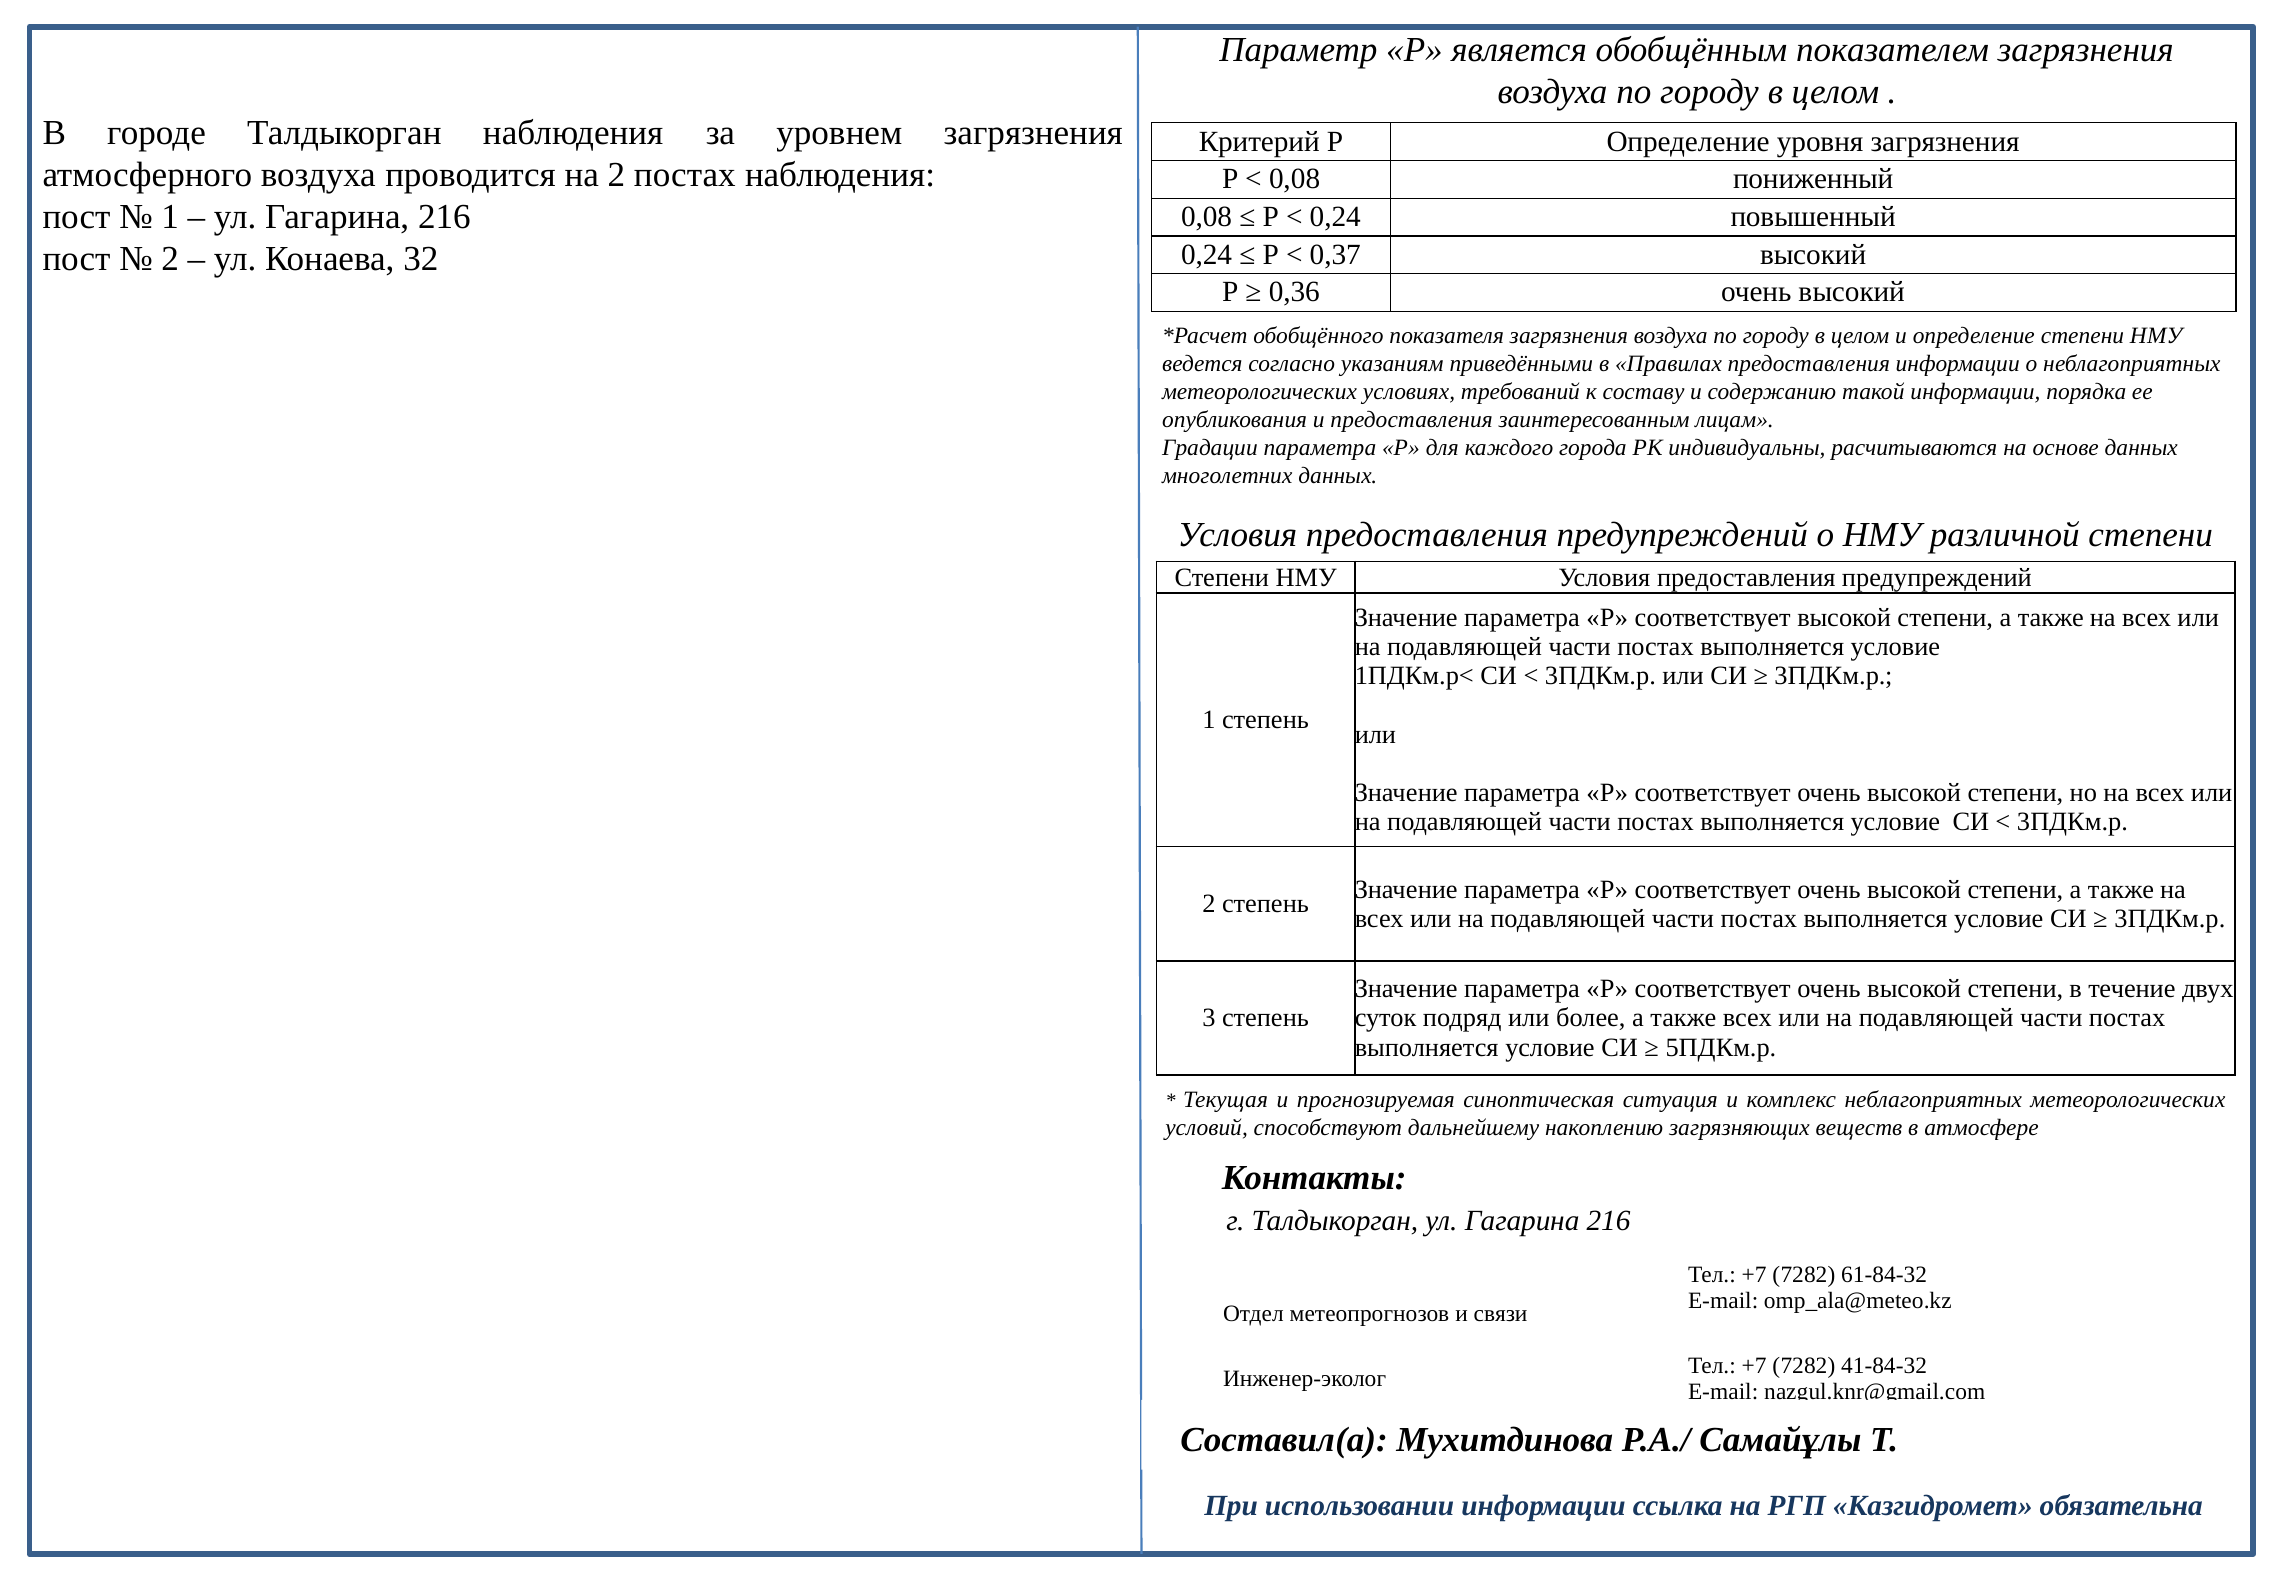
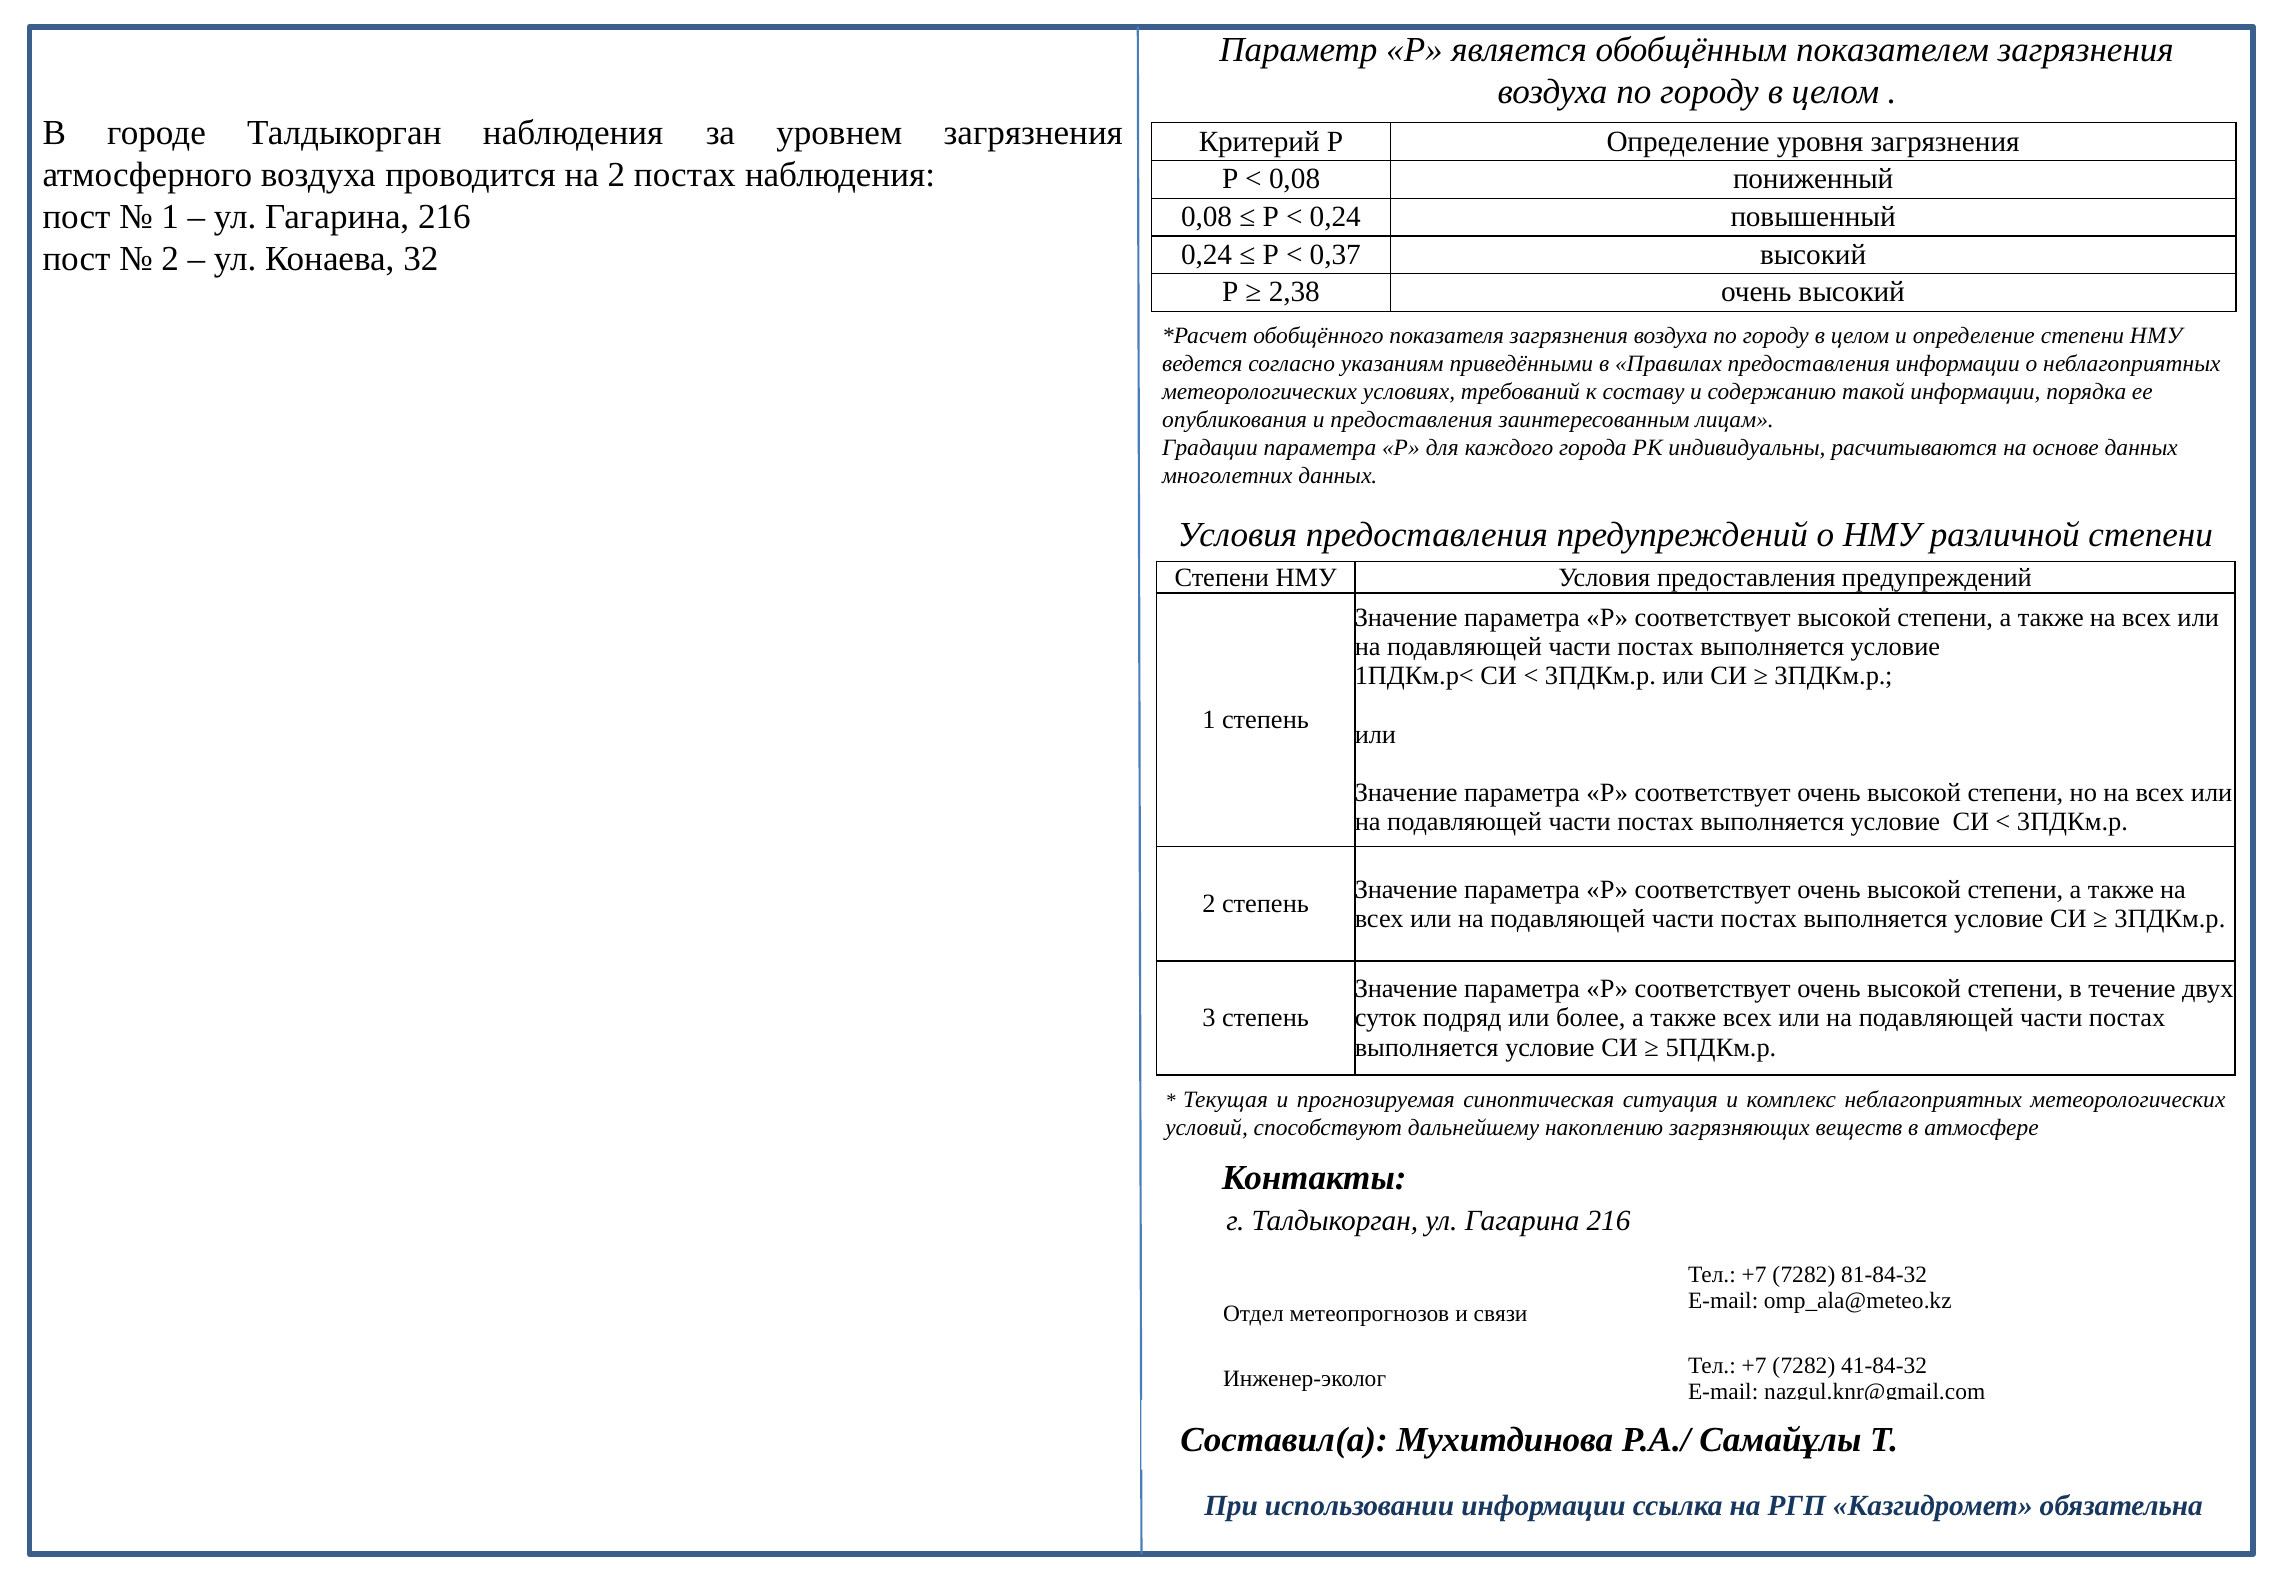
0,36: 0,36 -> 2,38
61-84-32: 61-84-32 -> 81-84-32
